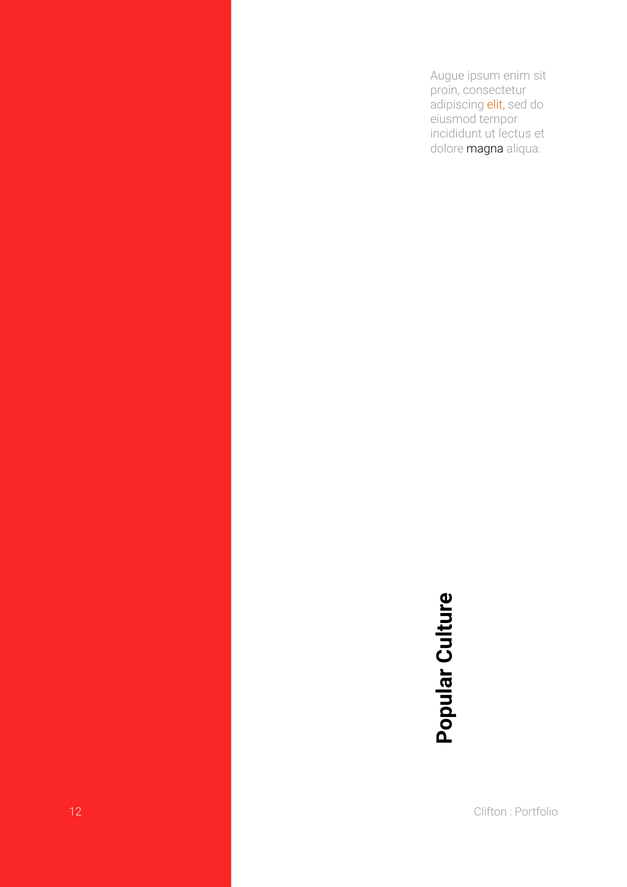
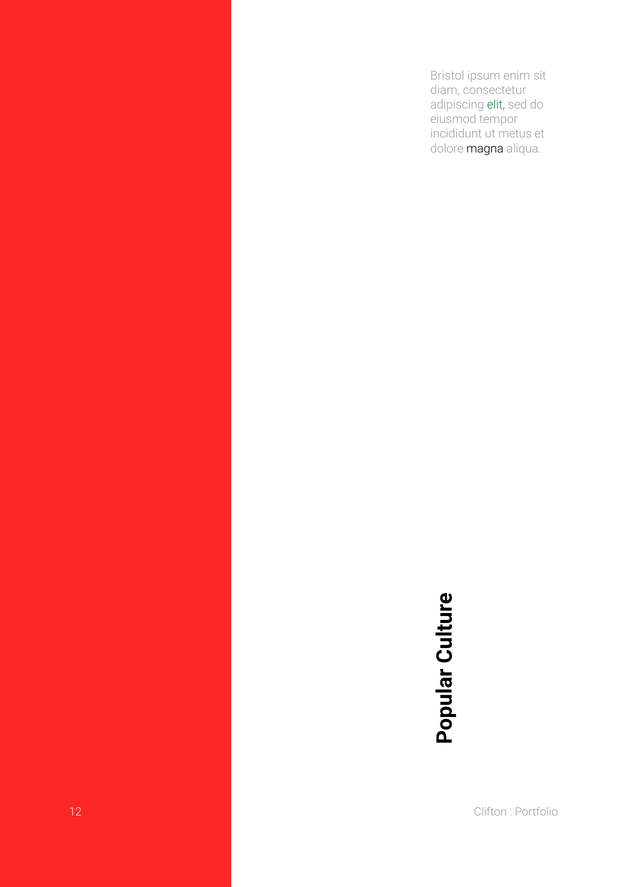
Augue: Augue -> Bristol
proin: proin -> diam
elit colour: orange -> green
lectus: lectus -> metus
